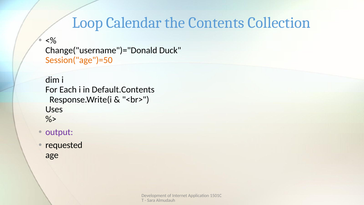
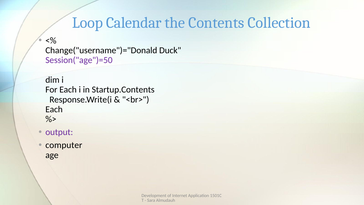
Session("age")=50 colour: orange -> purple
Default.Contents: Default.Contents -> Startup.Contents
Uses at (54, 109): Uses -> Each
requested: requested -> computer
